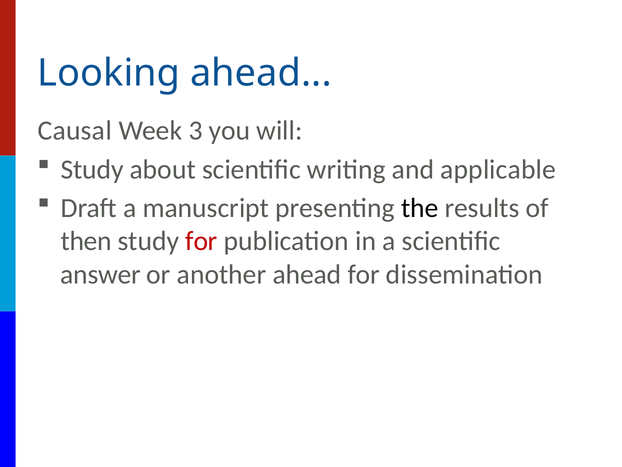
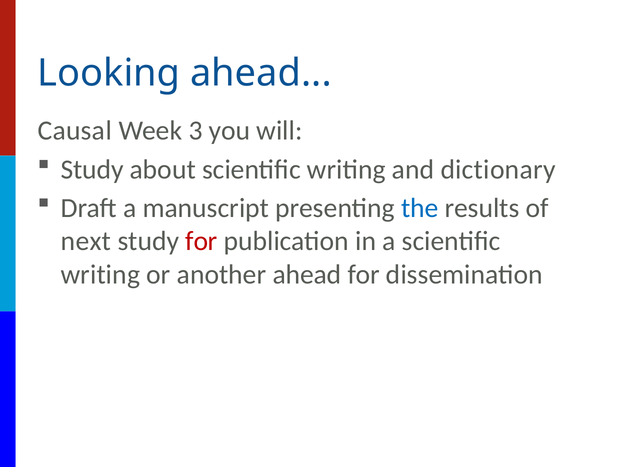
applicable: applicable -> dictionary
the colour: black -> blue
then: then -> next
answer at (101, 274): answer -> writing
